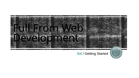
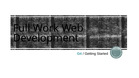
From: From -> Work
